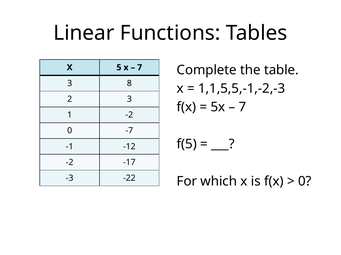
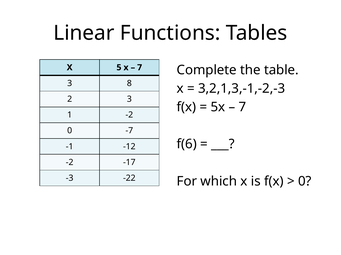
1,1,5,5,-1,-2,-3: 1,1,5,5,-1,-2,-3 -> 3,2,1,3,-1,-2,-3
f(5: f(5 -> f(6
